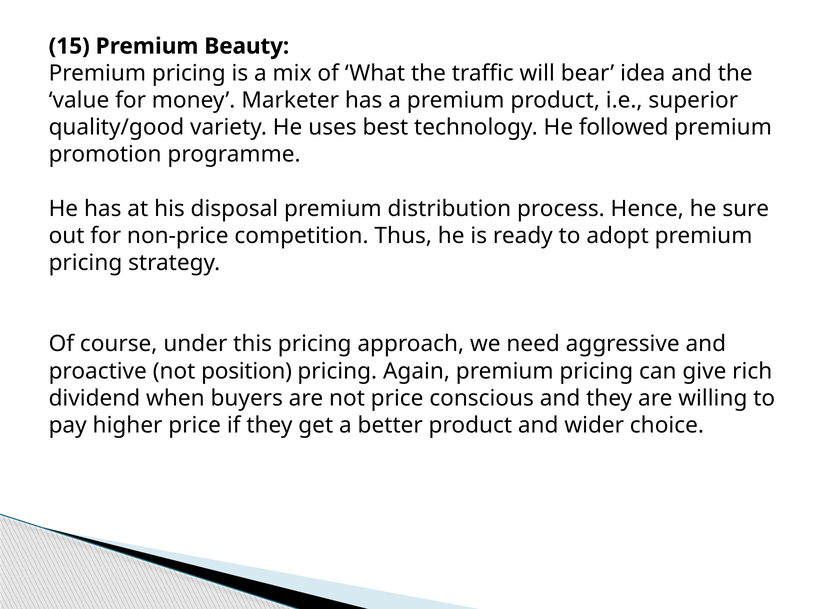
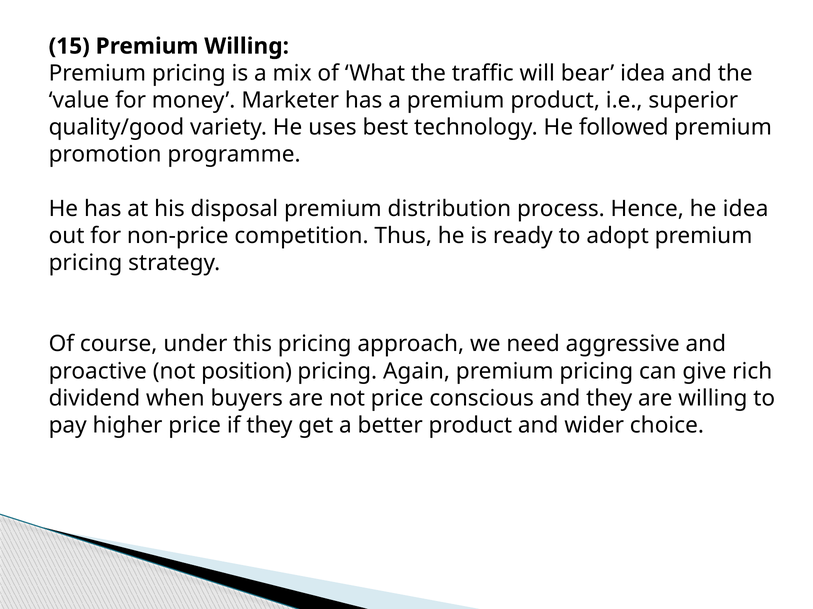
Premium Beauty: Beauty -> Willing
he sure: sure -> idea
